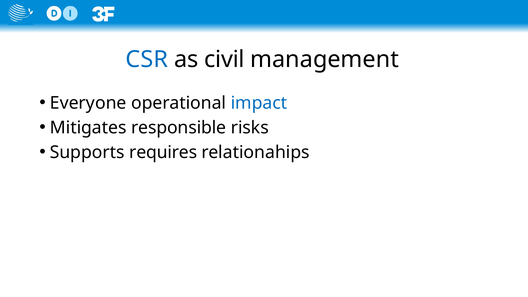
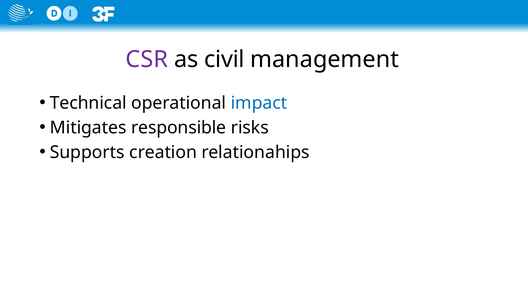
CSR colour: blue -> purple
Everyone: Everyone -> Technical
requires: requires -> creation
